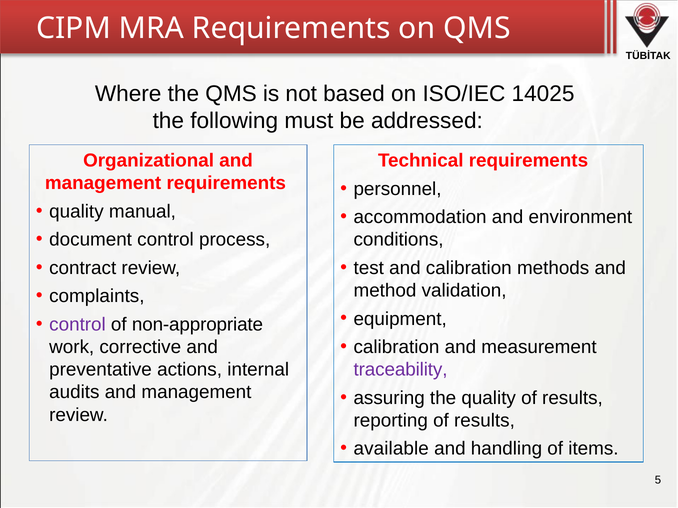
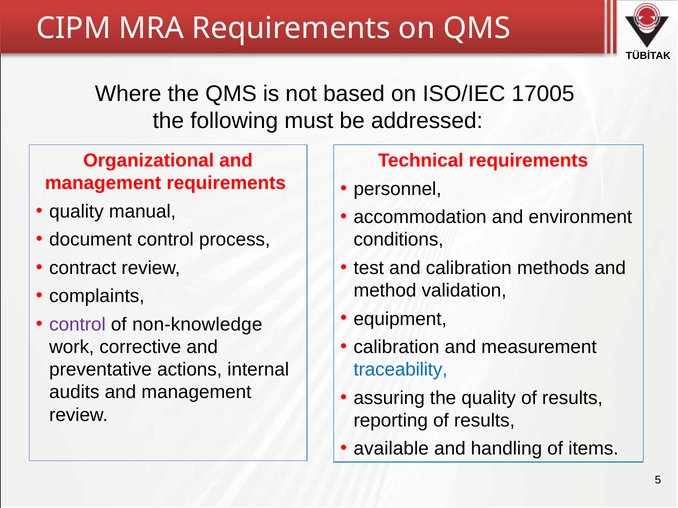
14025: 14025 -> 17005
non-appropriate: non-appropriate -> non-knowledge
traceability colour: purple -> blue
